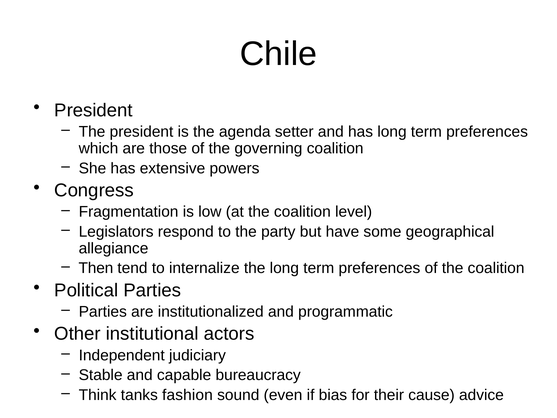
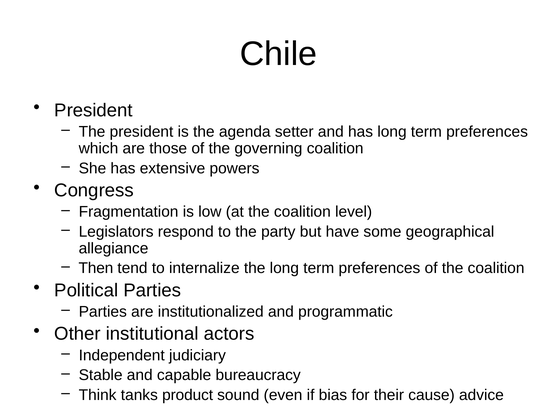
fashion: fashion -> product
